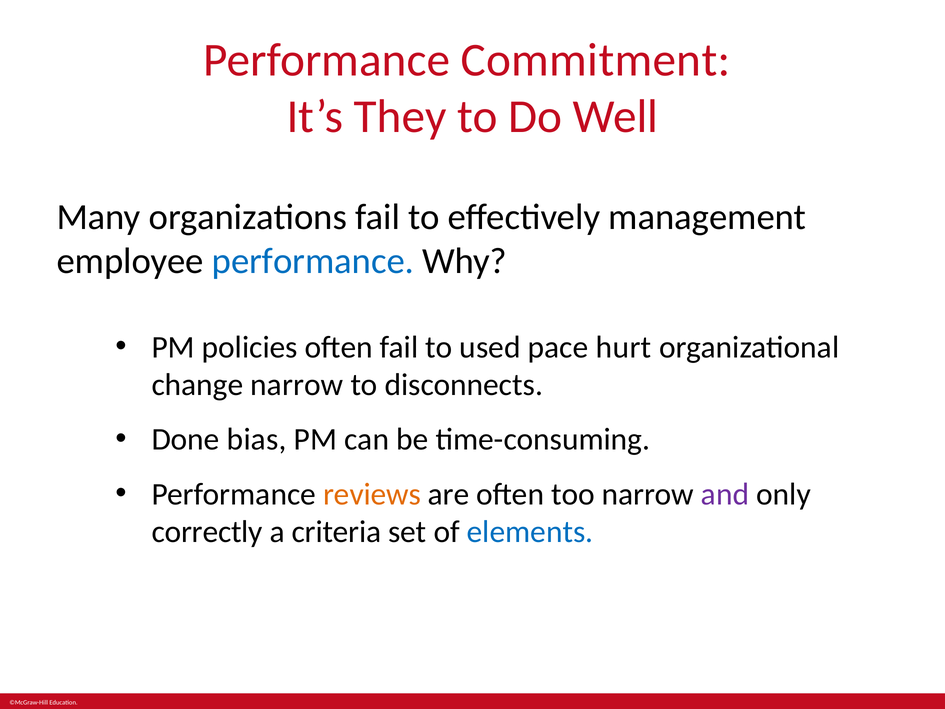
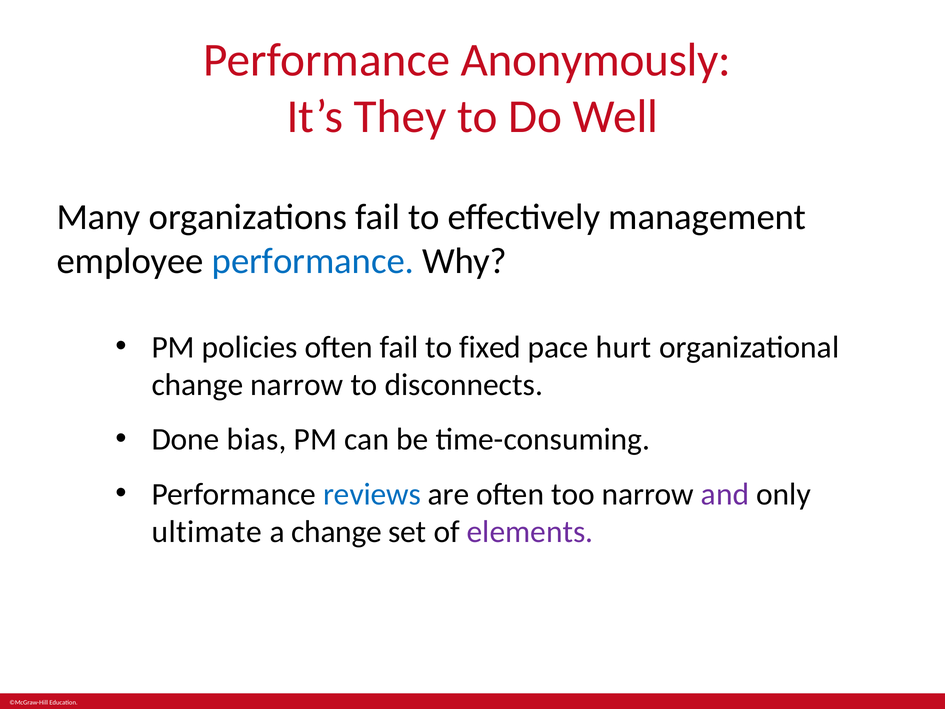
Commitment: Commitment -> Anonymously
used: used -> fixed
reviews colour: orange -> blue
correctly: correctly -> ultimate
a criteria: criteria -> change
elements colour: blue -> purple
